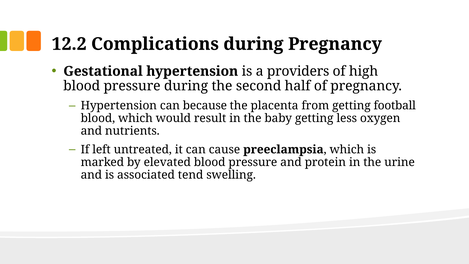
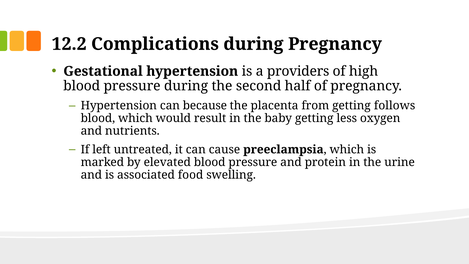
football: football -> follows
tend: tend -> food
